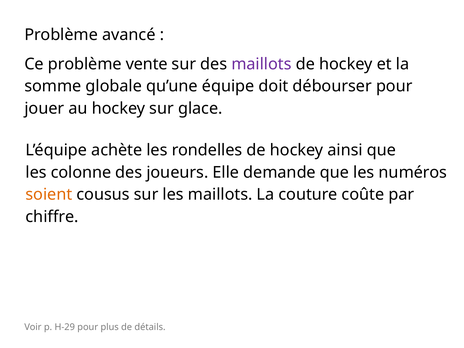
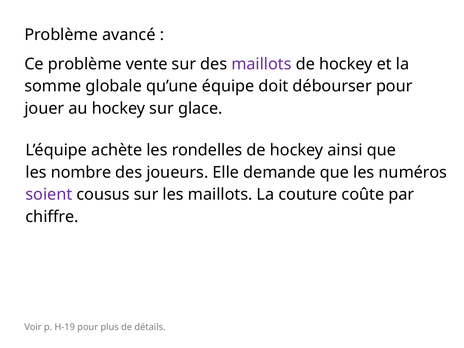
colonne: colonne -> nombre
soient colour: orange -> purple
H-29: H-29 -> H-19
